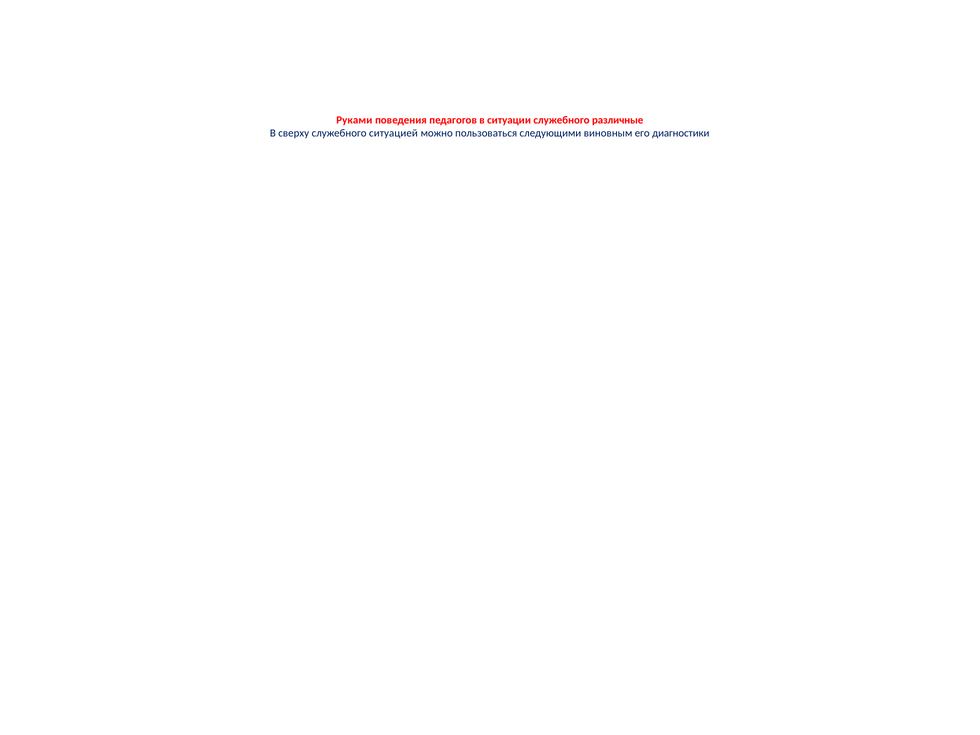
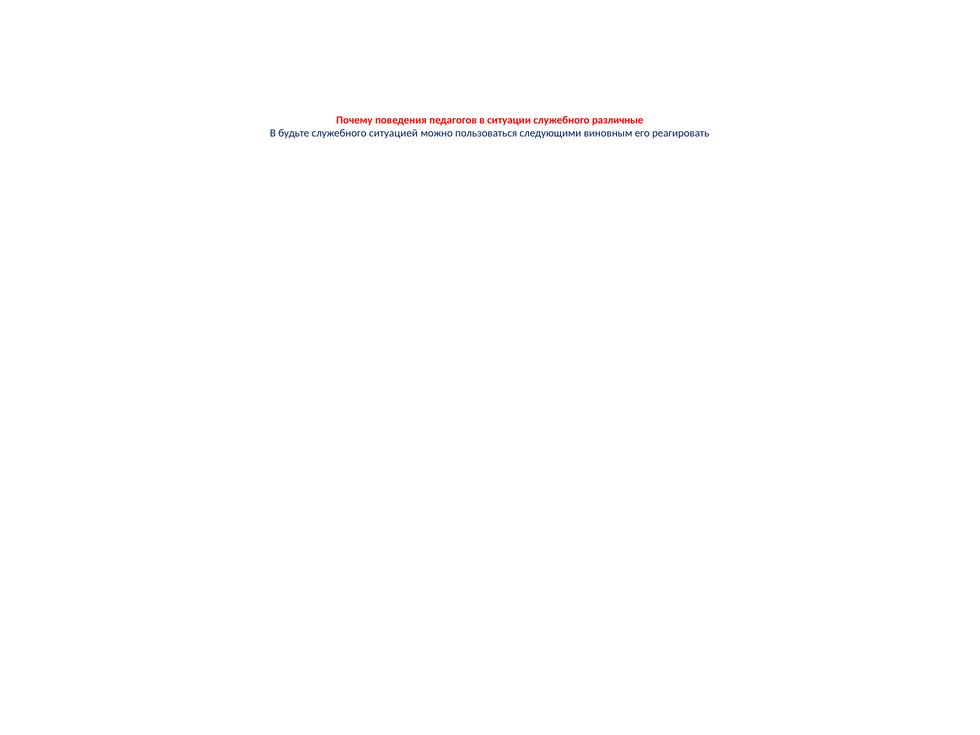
Руками: Руками -> Почему
сверху: сверху -> будьте
диагностики: диагностики -> реагировать
